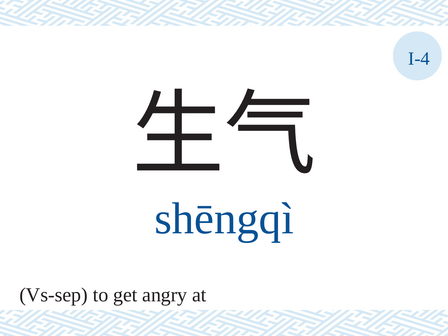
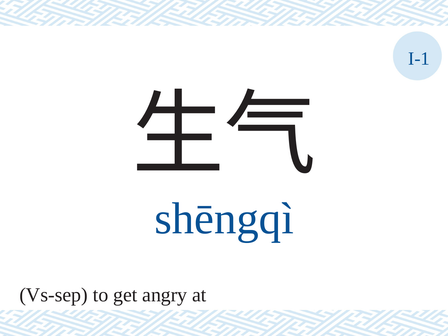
I-4: I-4 -> I-1
